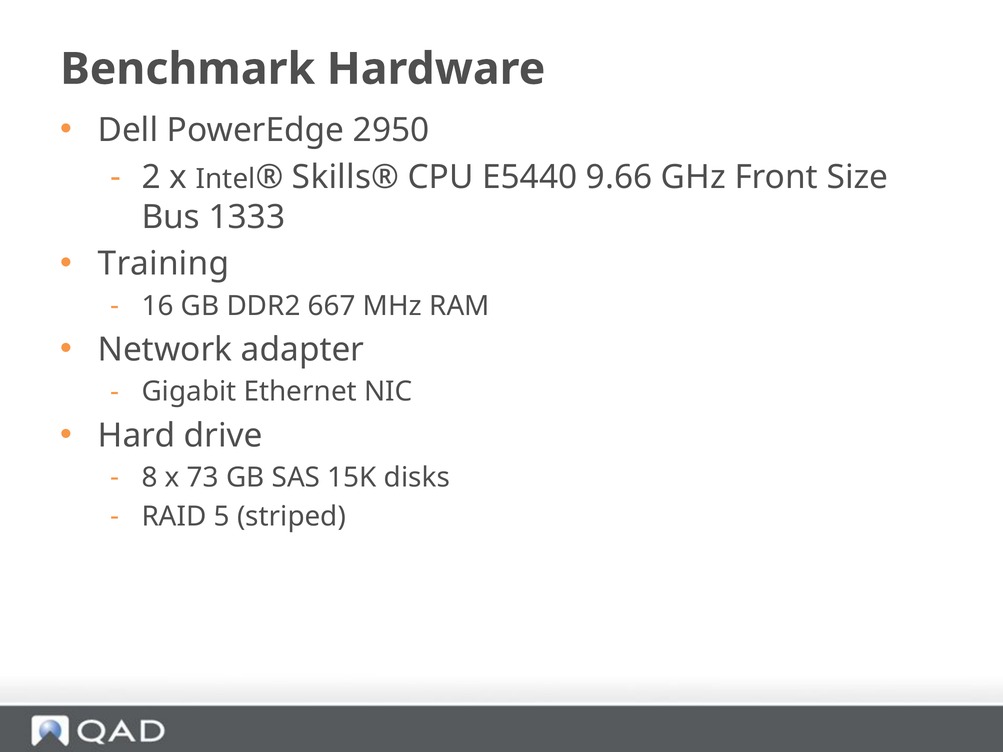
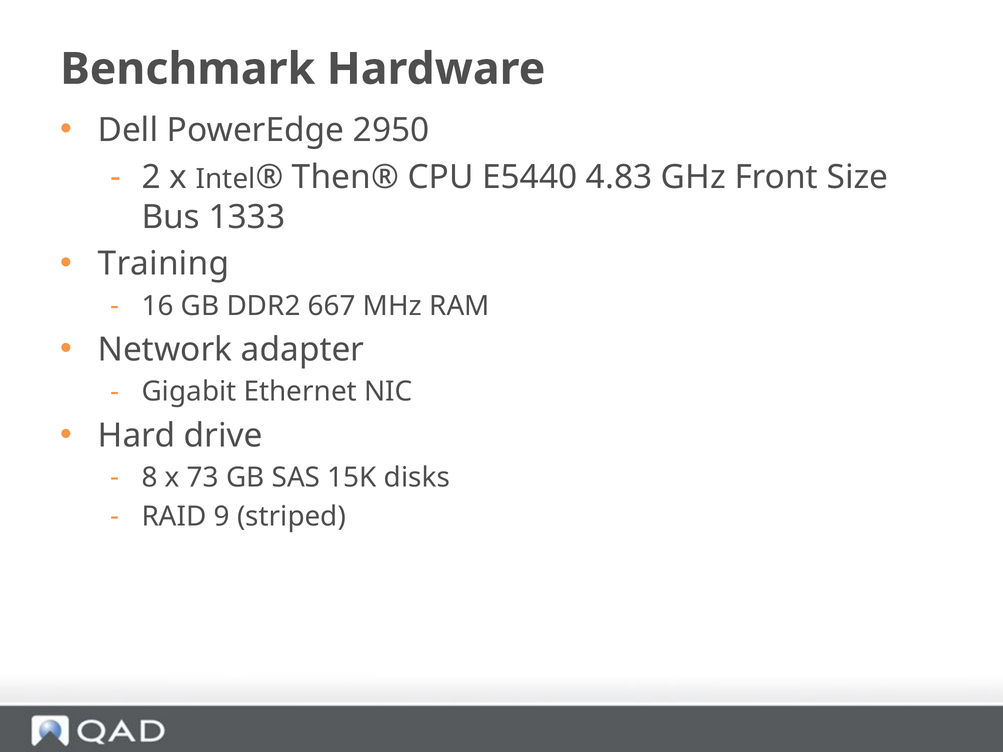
Skills®: Skills® -> Then®
9.66: 9.66 -> 4.83
5: 5 -> 9
